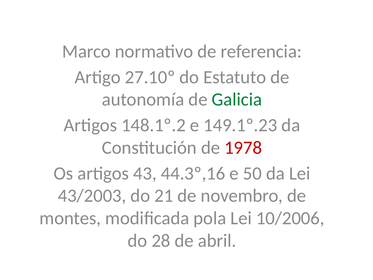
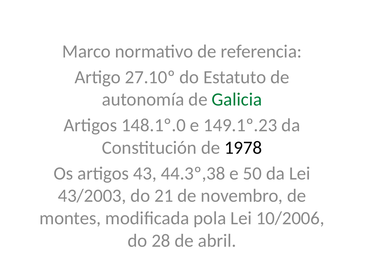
148.1º.2: 148.1º.2 -> 148.1º.0
1978 colour: red -> black
44.3º,16: 44.3º,16 -> 44.3º,38
